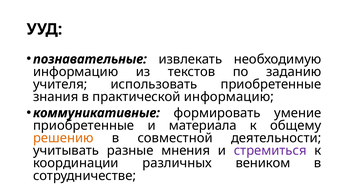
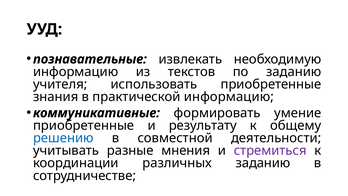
материала: материала -> результату
решению colour: orange -> blue
различных веником: веником -> заданию
